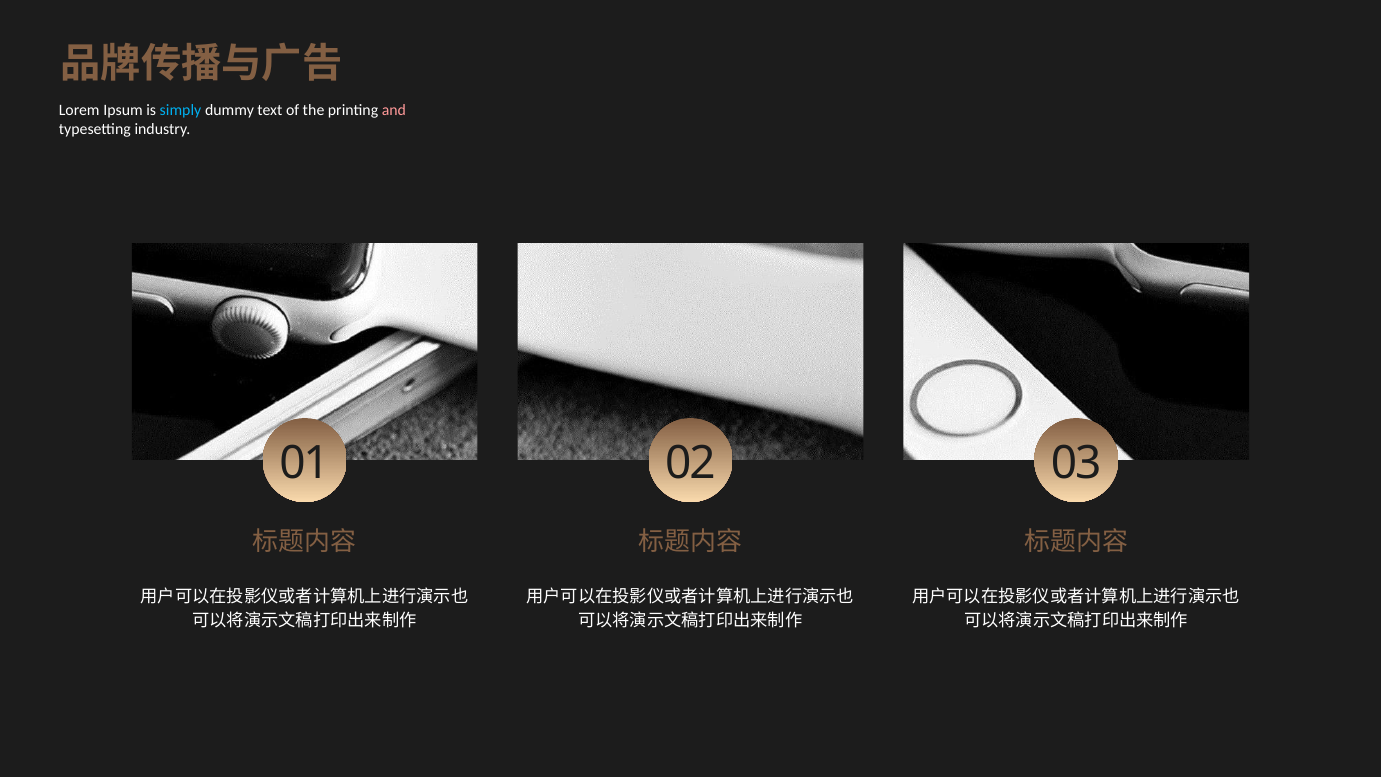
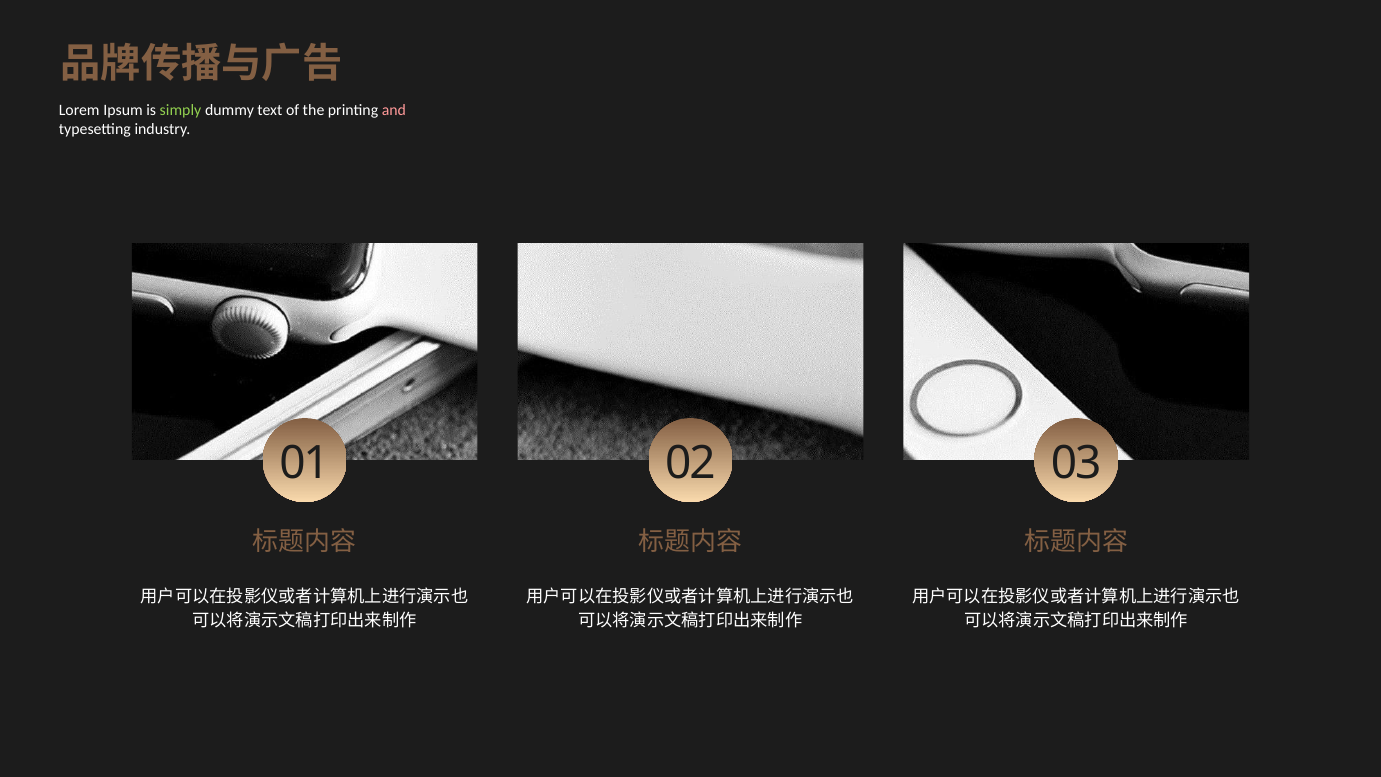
simply colour: light blue -> light green
